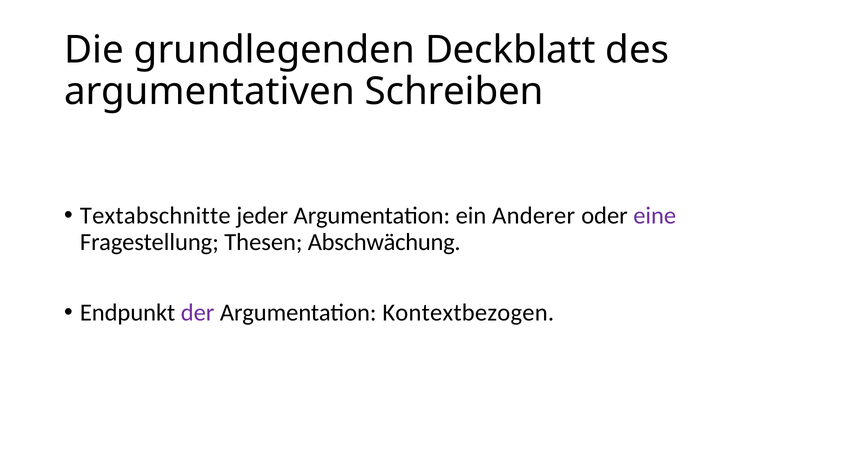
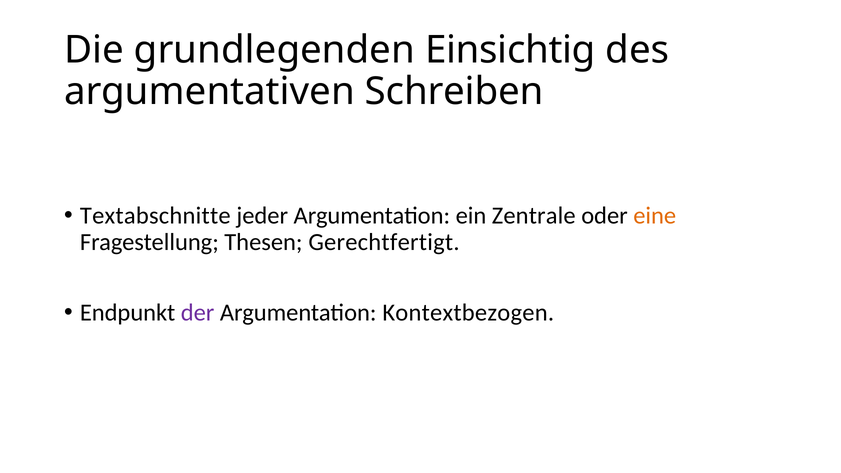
Deckblatt: Deckblatt -> Einsichtig
Anderer: Anderer -> Zentrale
eine colour: purple -> orange
Abschwächung: Abschwächung -> Gerechtfertigt
